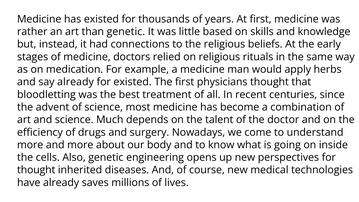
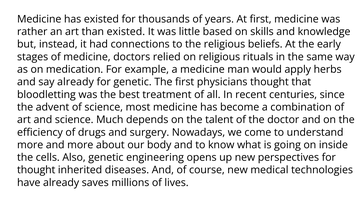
than genetic: genetic -> existed
for existed: existed -> genetic
